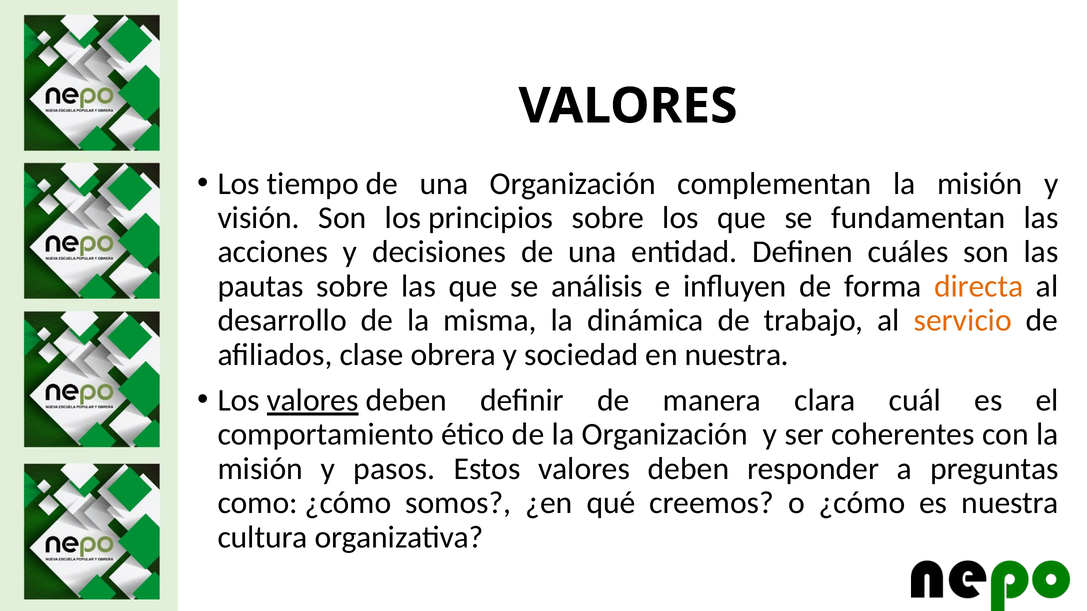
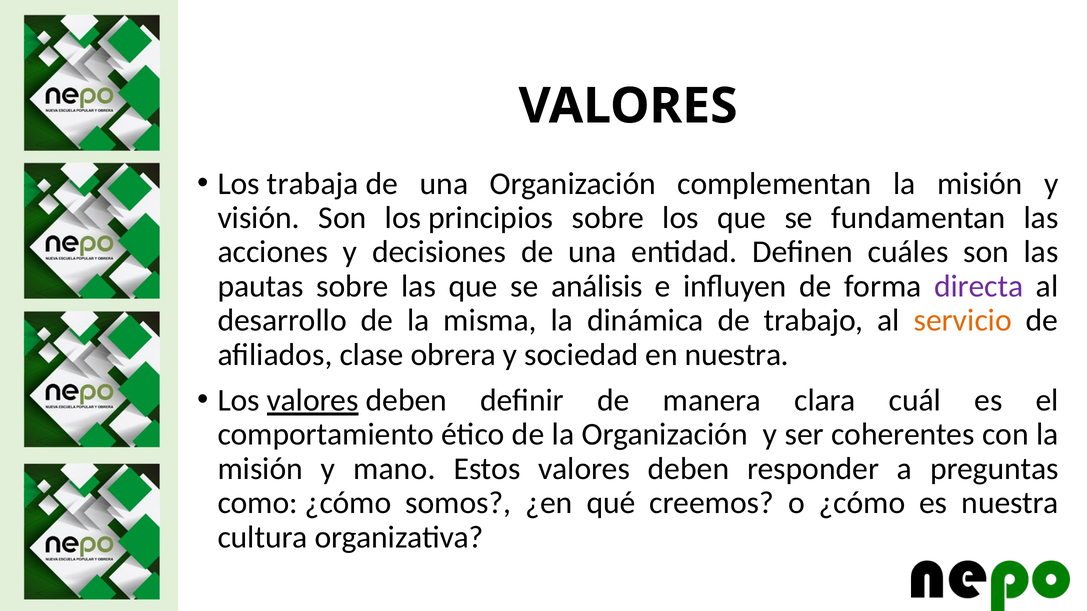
tiempo: tiempo -> trabaja
directa colour: orange -> purple
pasos: pasos -> mano
